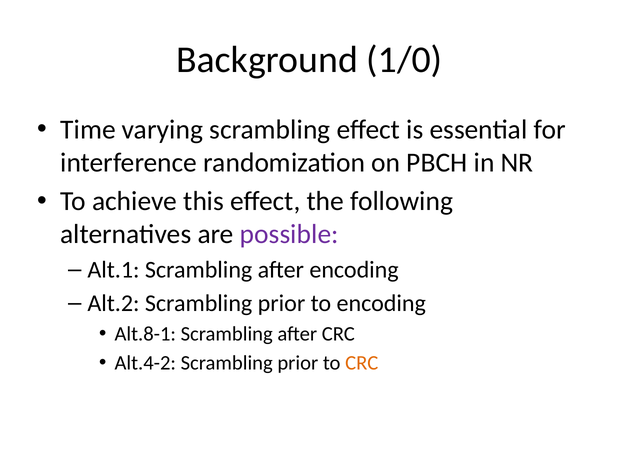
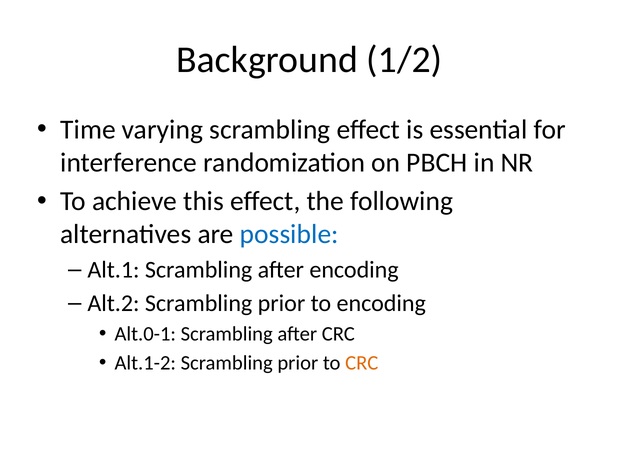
1/0: 1/0 -> 1/2
possible colour: purple -> blue
Alt.8-1: Alt.8-1 -> Alt.0-1
Alt.4-2: Alt.4-2 -> Alt.1-2
